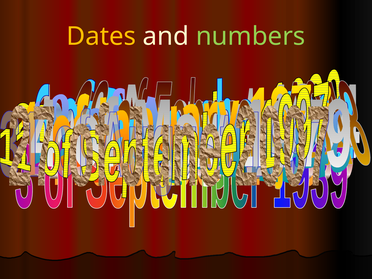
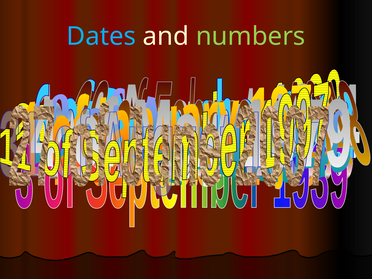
Dates colour: yellow -> light blue
